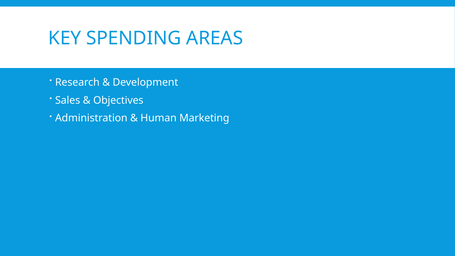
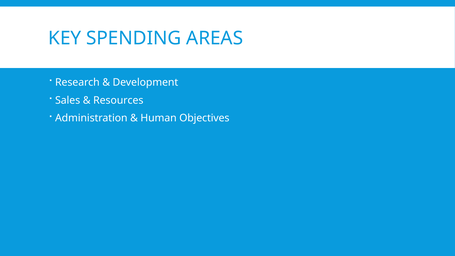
Objectives: Objectives -> Resources
Marketing: Marketing -> Objectives
